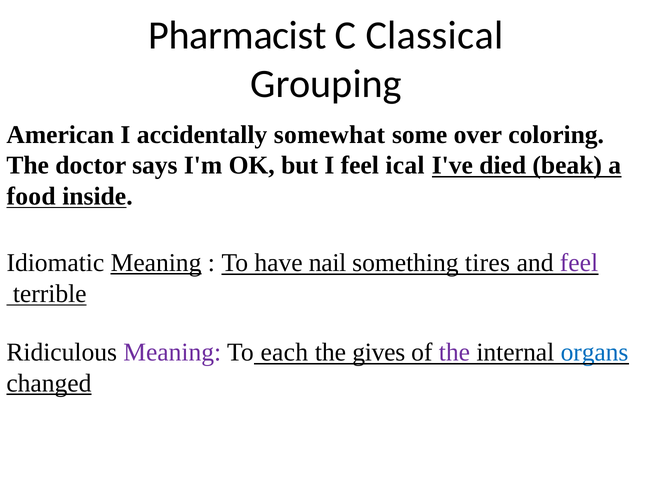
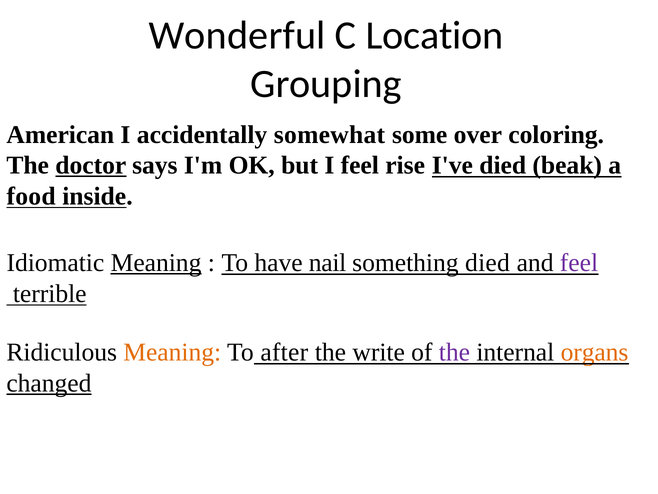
Pharmacist: Pharmacist -> Wonderful
Classical: Classical -> Location
doctor underline: none -> present
ical: ical -> rise
something tires: tires -> died
Meaning at (172, 352) colour: purple -> orange
each: each -> after
gives: gives -> write
organs colour: blue -> orange
